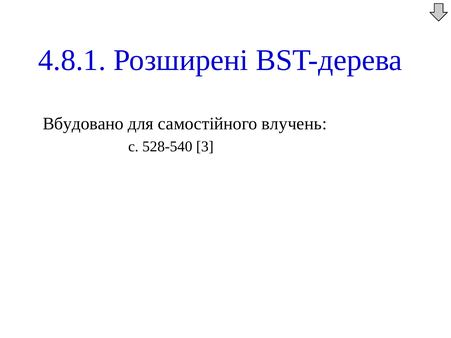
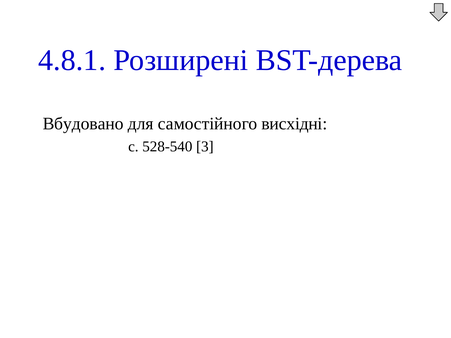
влучень: влучень -> висхідні
